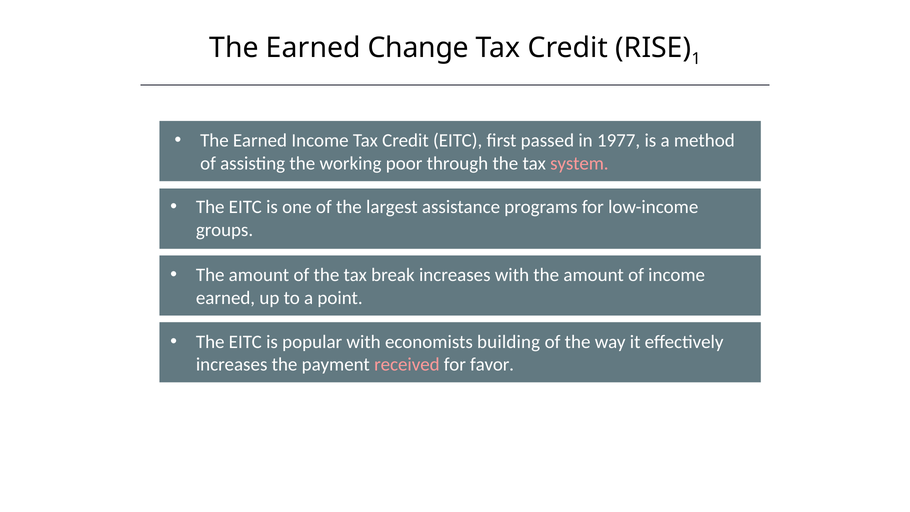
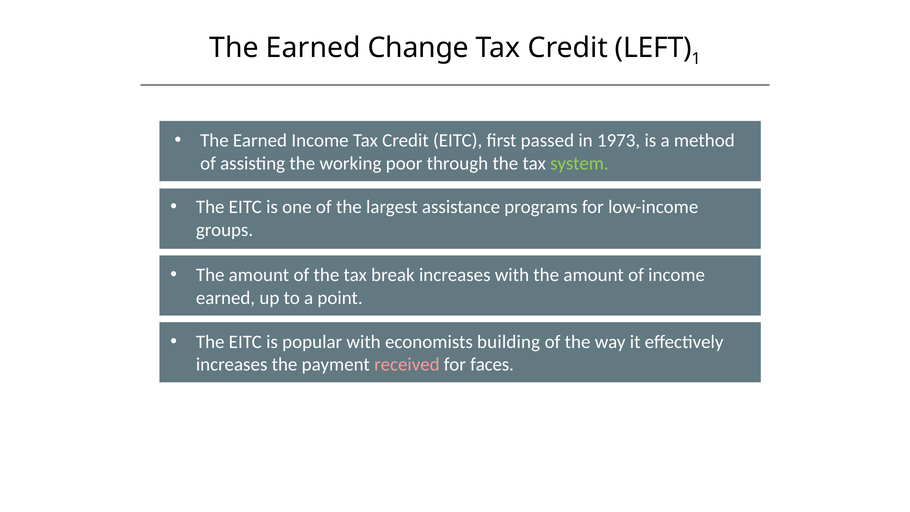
RISE: RISE -> LEFT
1977: 1977 -> 1973
system colour: pink -> light green
favor: favor -> faces
